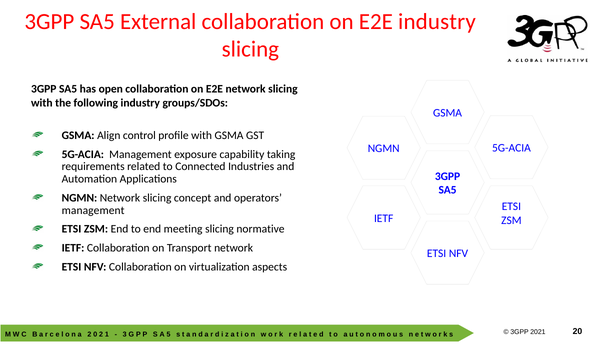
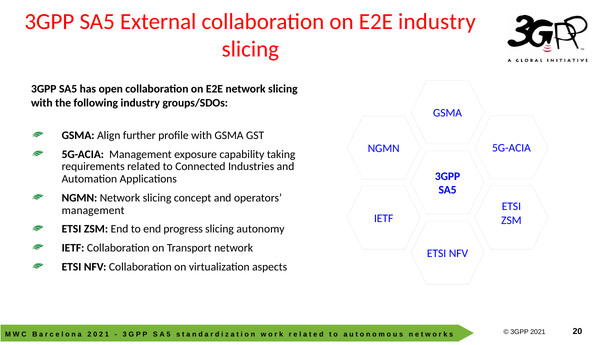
control: control -> further
meeting: meeting -> progress
normative: normative -> autonomy
